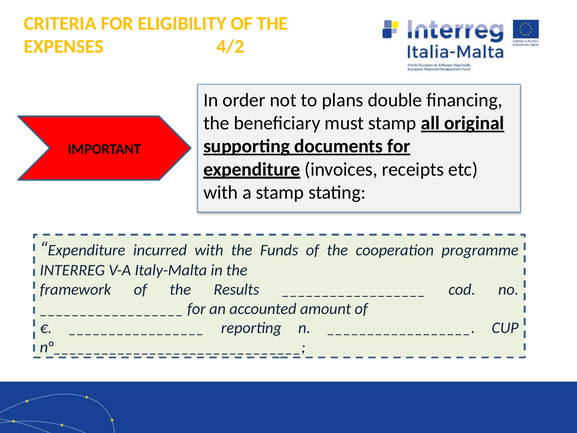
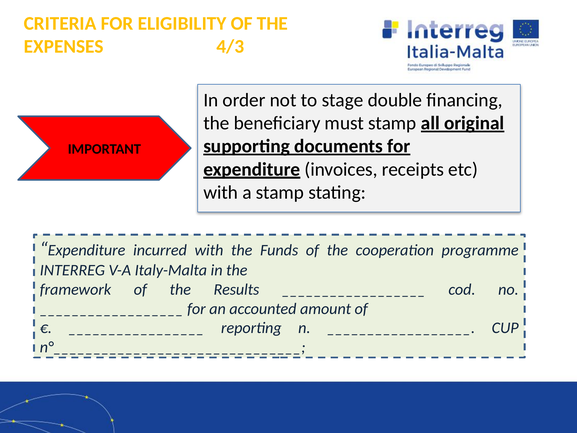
4/2: 4/2 -> 4/3
plans: plans -> stage
